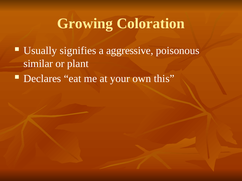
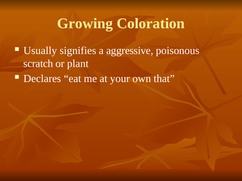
similar: similar -> scratch
this: this -> that
